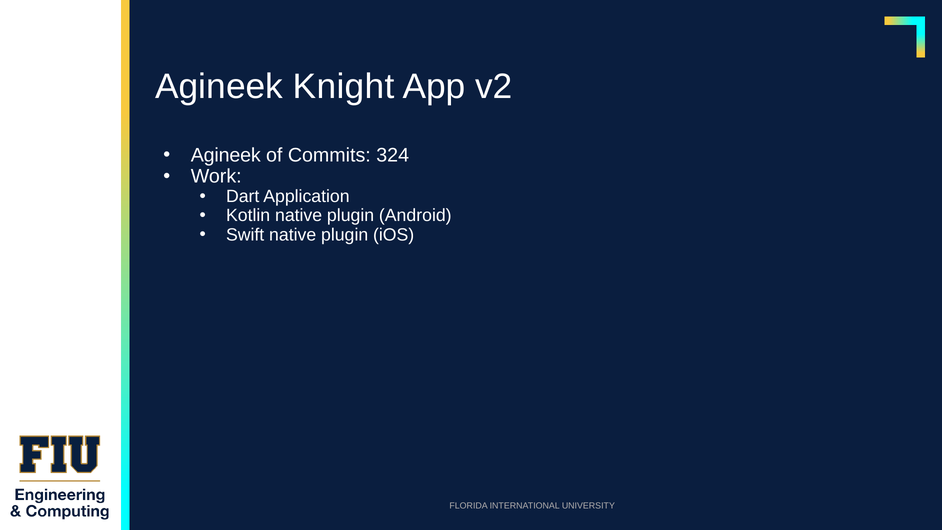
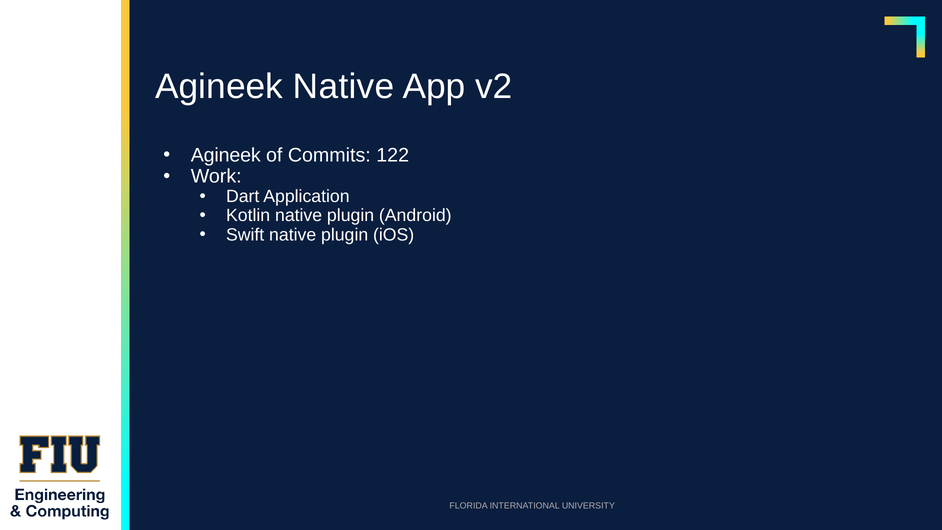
Agineek Knight: Knight -> Native
324: 324 -> 122
